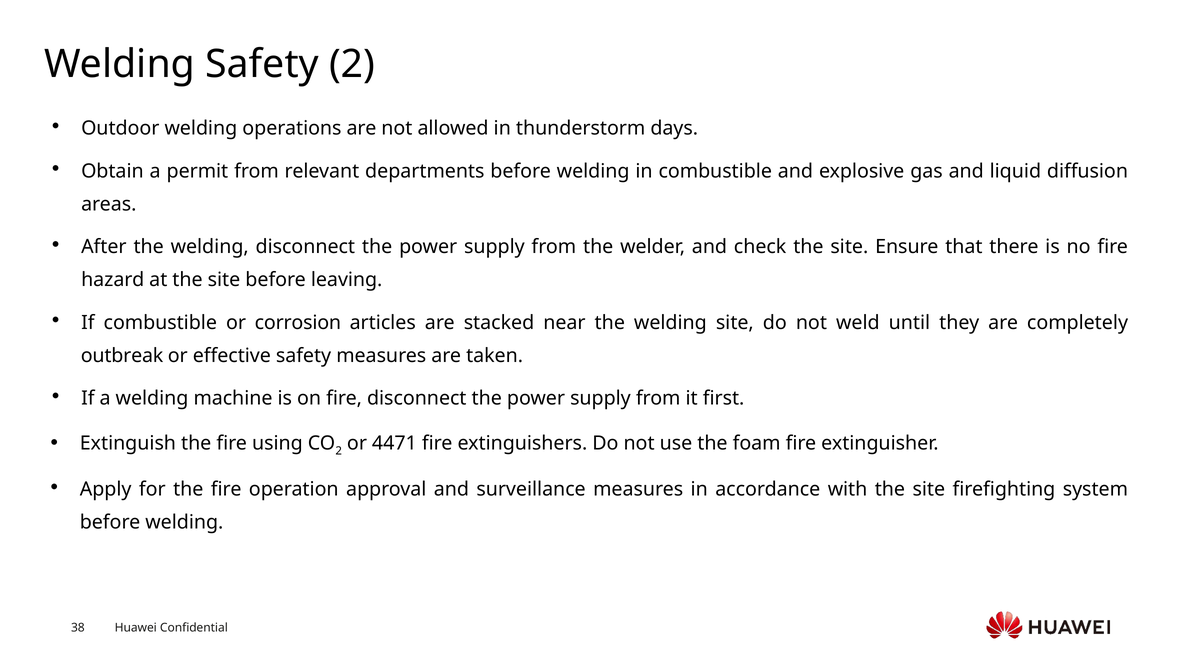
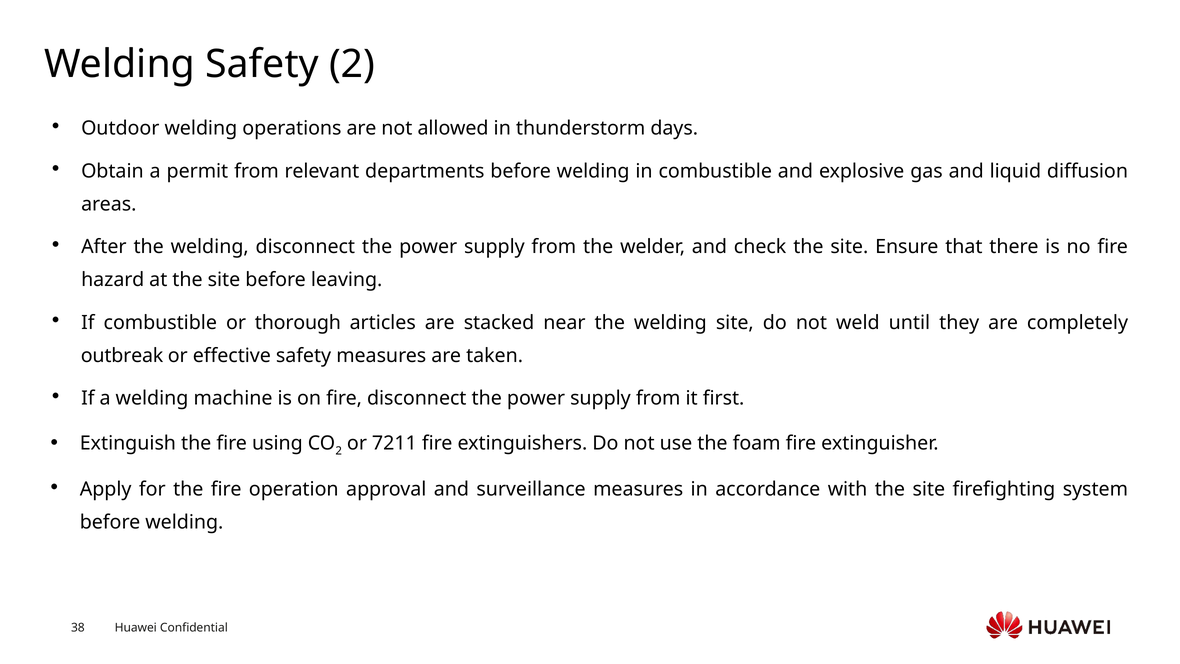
corrosion: corrosion -> thorough
4471: 4471 -> 7211
